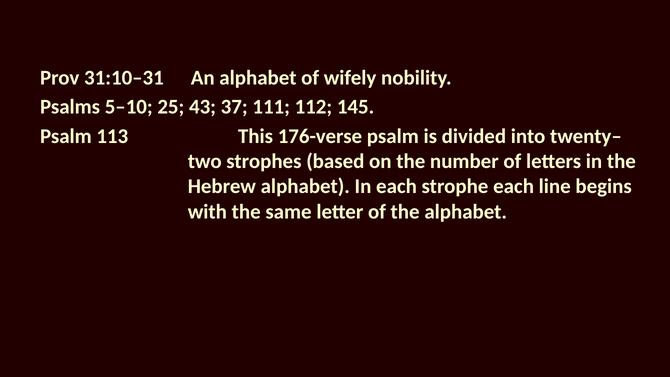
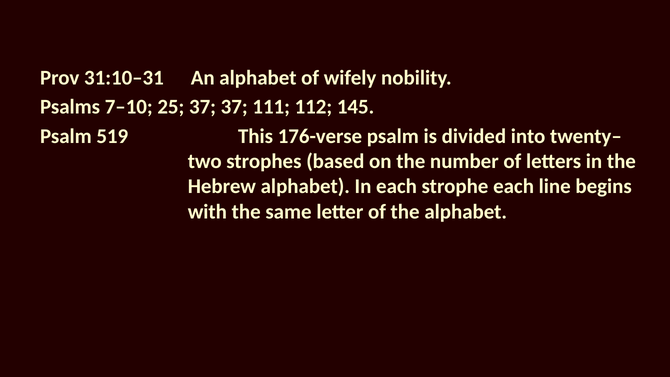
5–10: 5–10 -> 7–10
25 43: 43 -> 37
113: 113 -> 519
